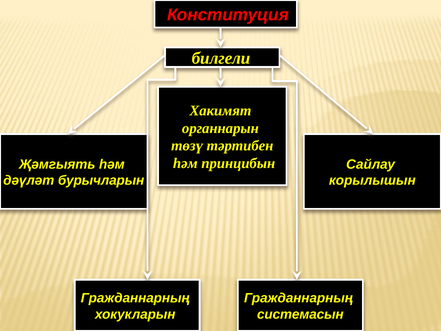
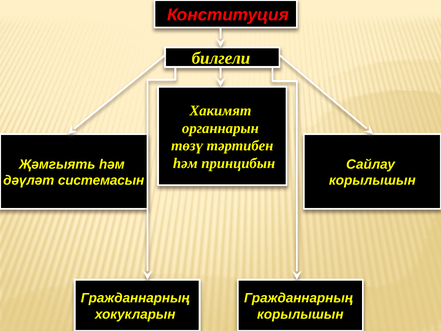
бурычларын: бурычларын -> системасын
системасын at (300, 314): системасын -> корылышын
